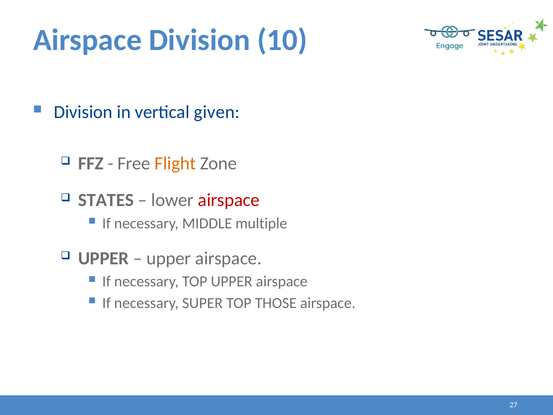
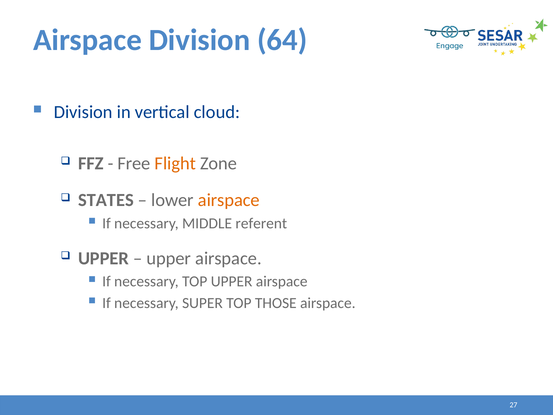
10: 10 -> 64
given: given -> cloud
airspace at (229, 200) colour: red -> orange
multiple: multiple -> referent
